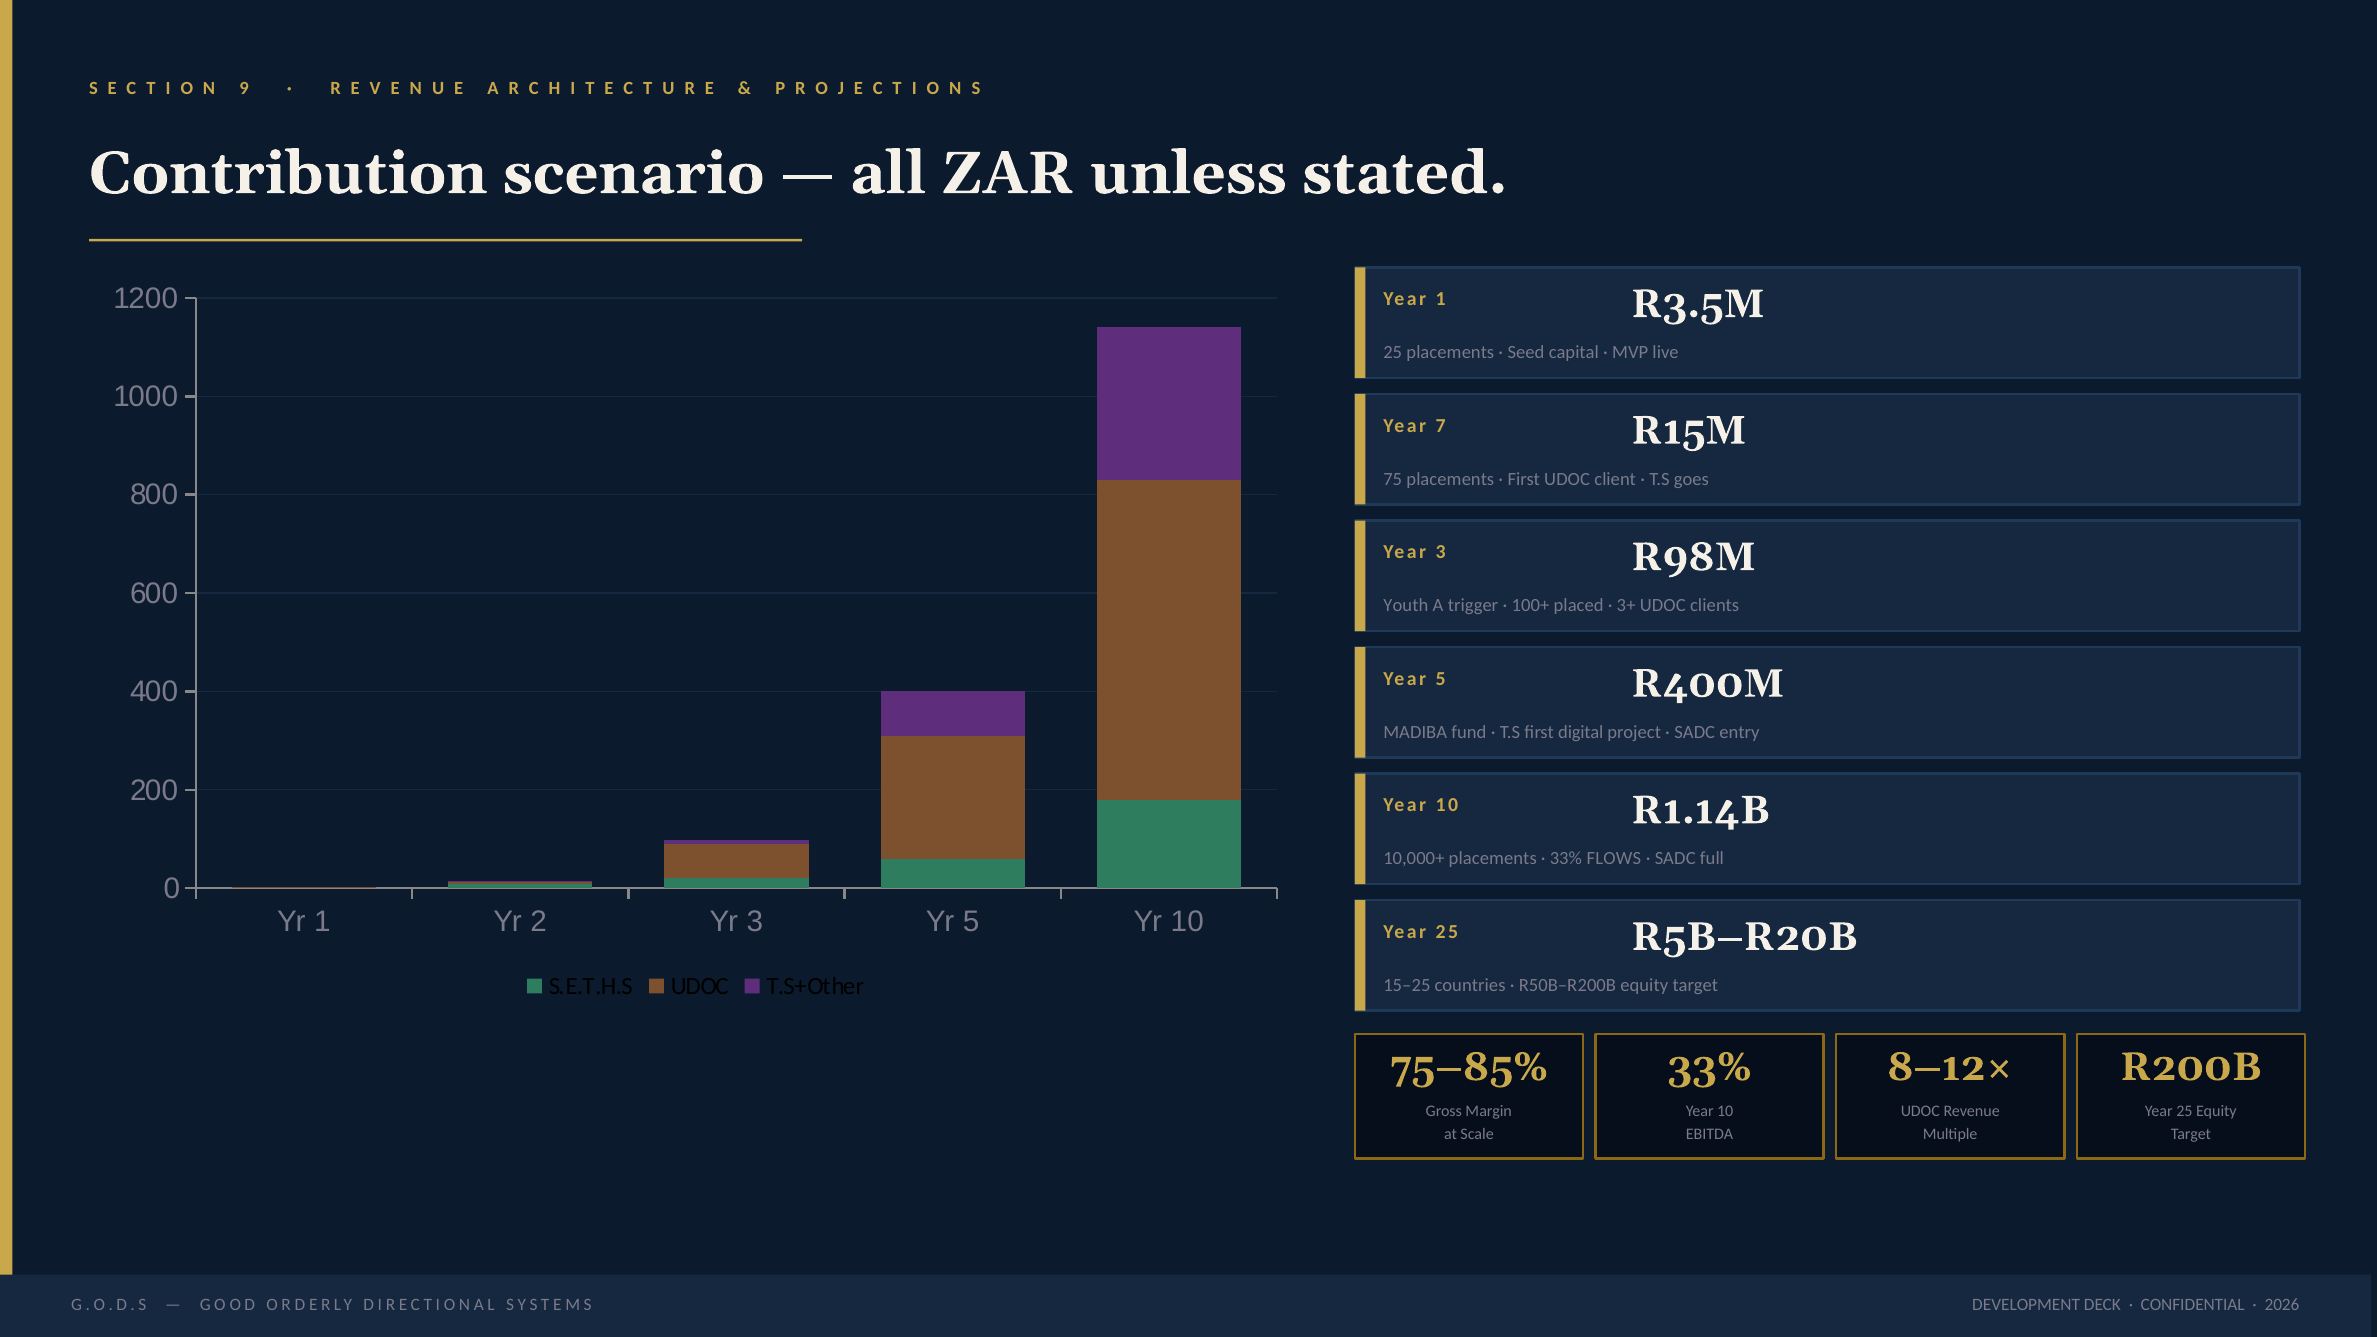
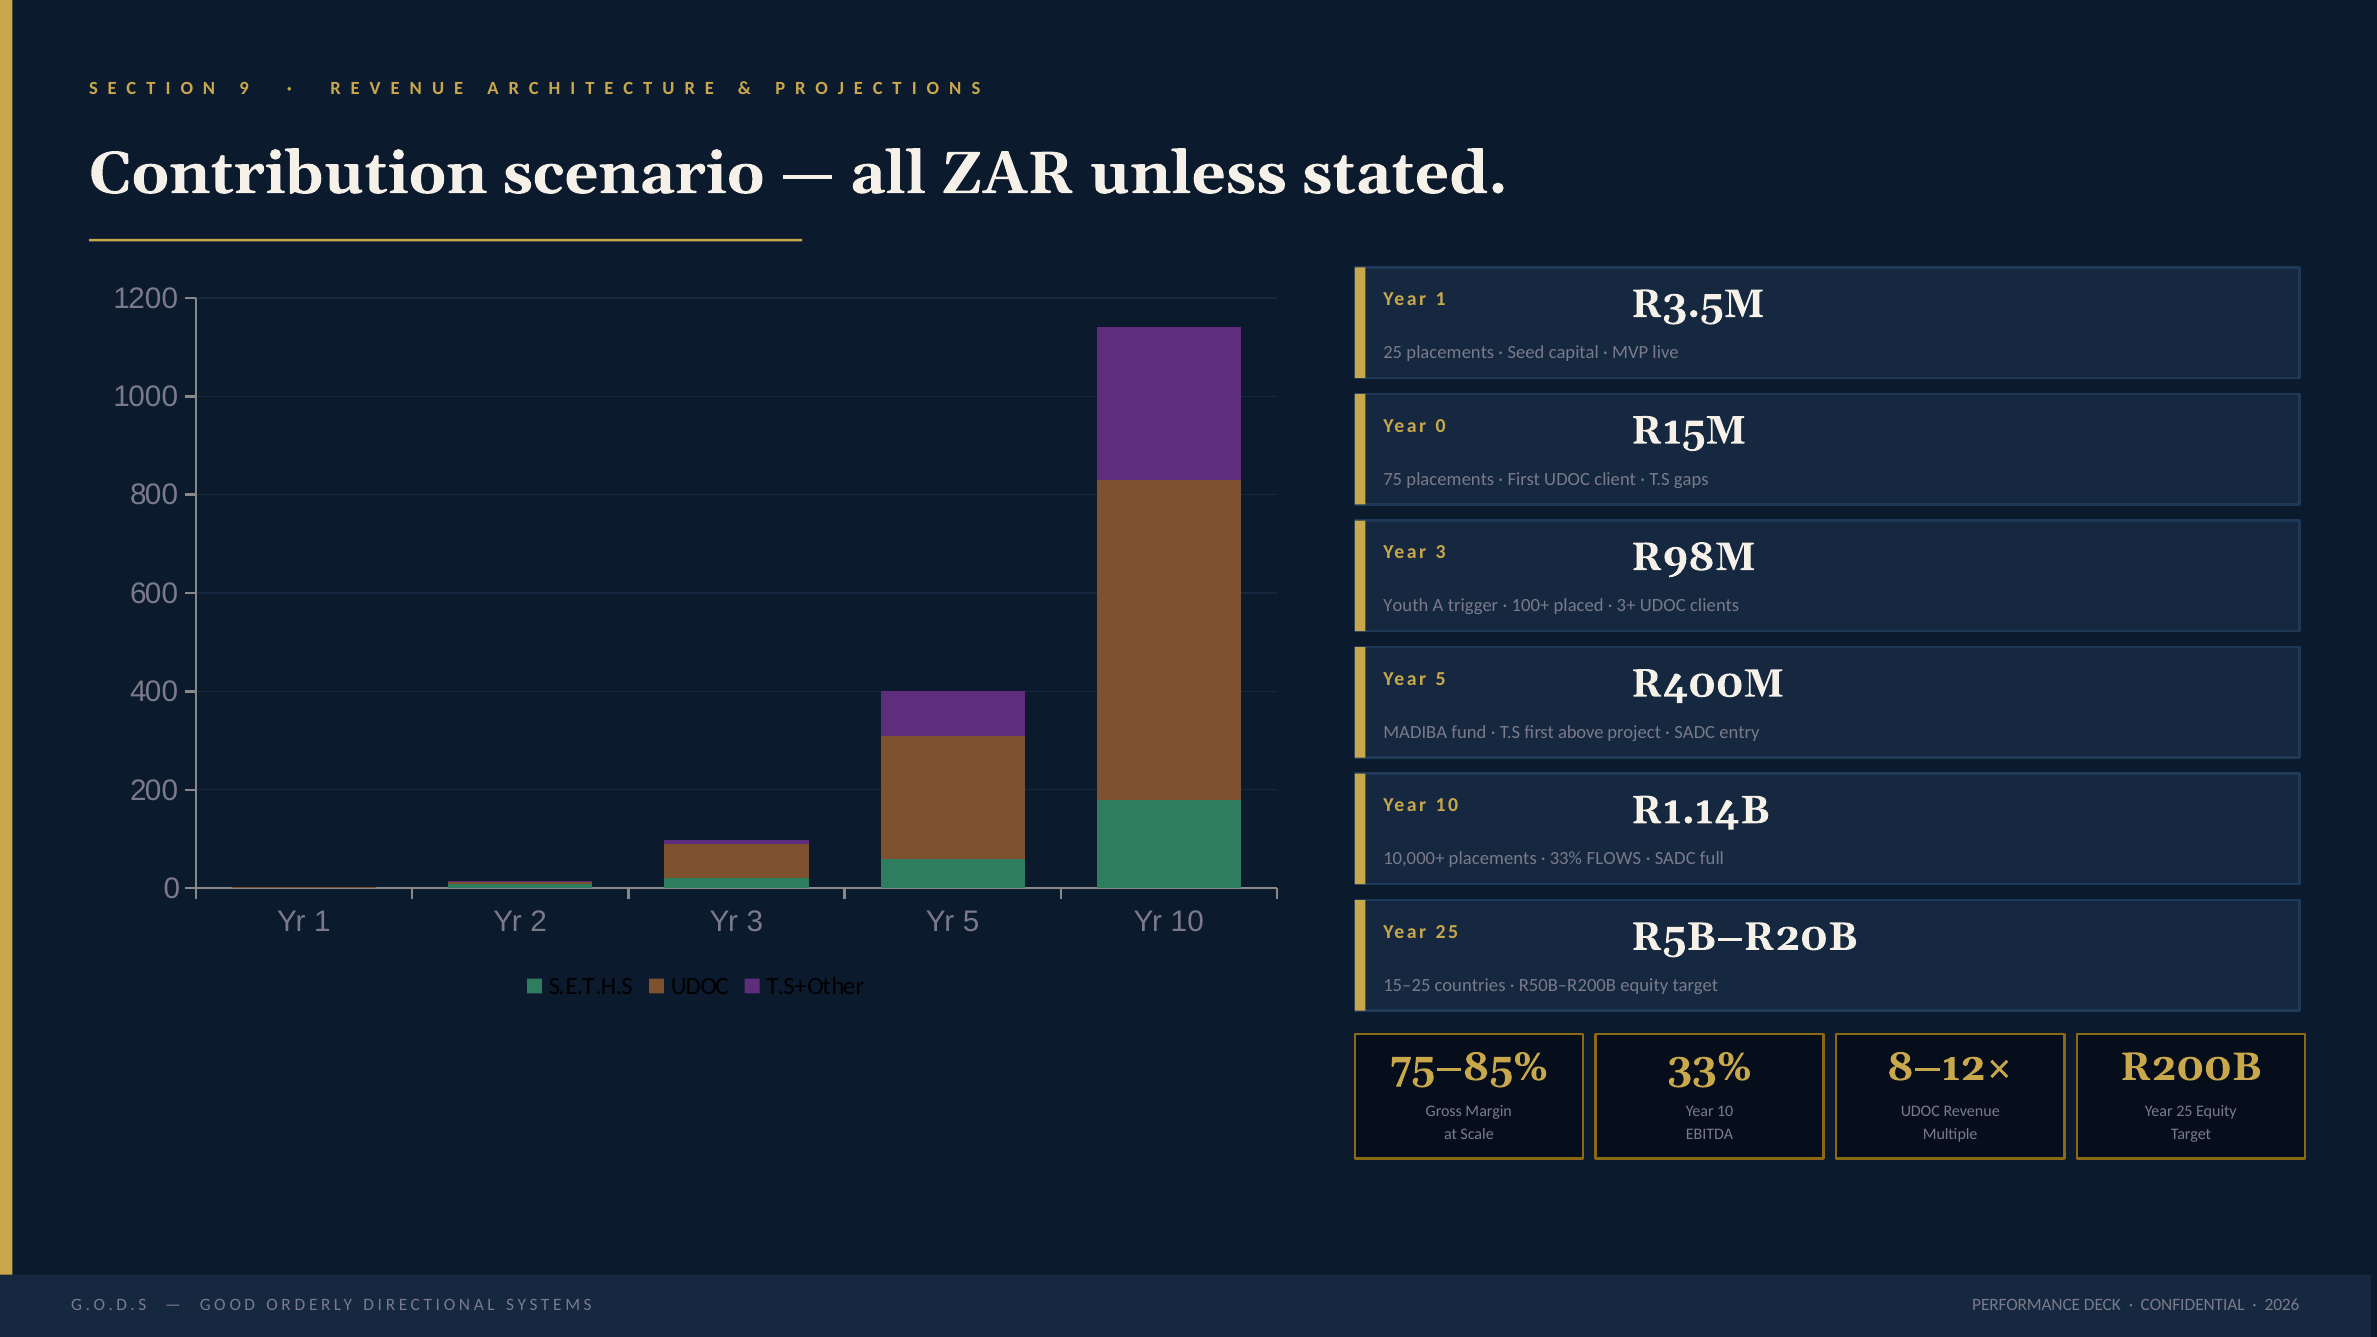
Year 7: 7 -> 0
goes: goes -> gaps
digital: digital -> above
DEVELOPMENT: DEVELOPMENT -> PERFORMANCE
